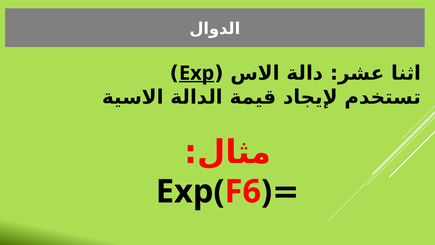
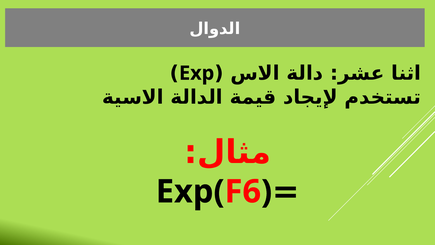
Exp underline: present -> none
